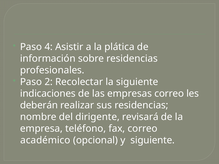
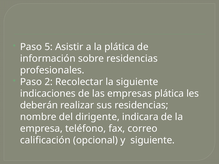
4: 4 -> 5
empresas correo: correo -> plática
revisará: revisará -> indicara
académico: académico -> calificación
